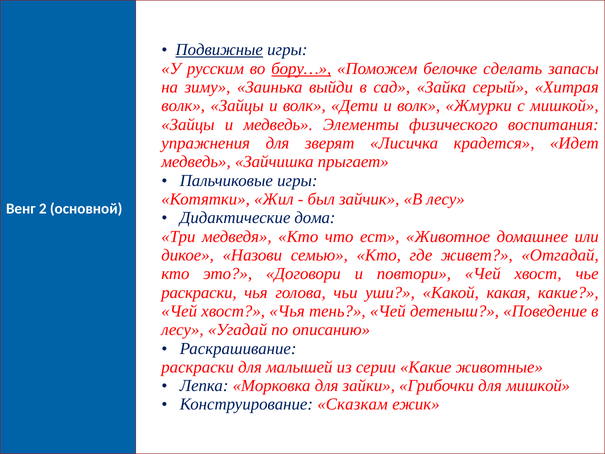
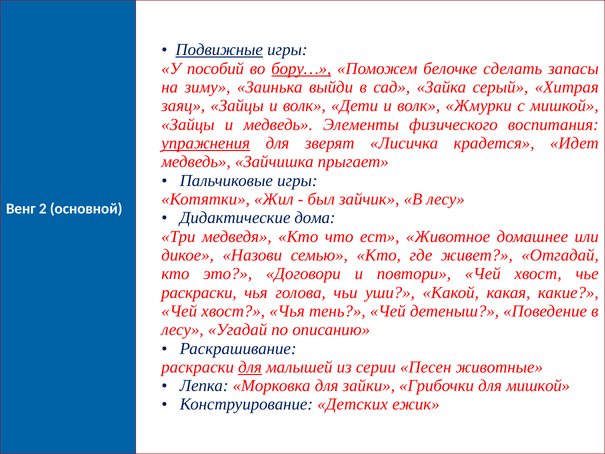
русским: русским -> пособий
волк at (183, 106): волк -> заяц
упражнения underline: none -> present
для at (250, 367) underline: none -> present
серии Какие: Какие -> Песен
Сказкам: Сказкам -> Детских
